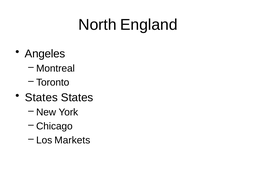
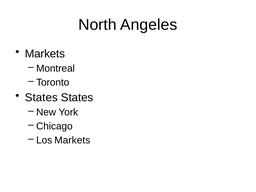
England: England -> Angeles
Angeles at (45, 54): Angeles -> Markets
